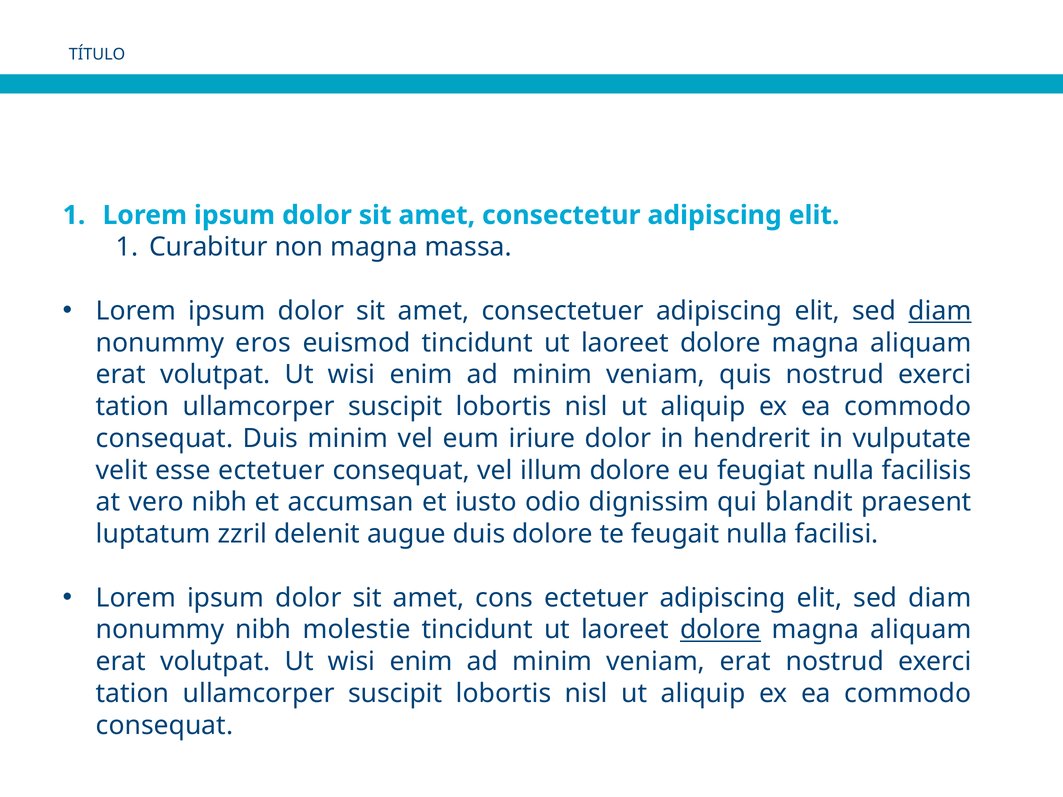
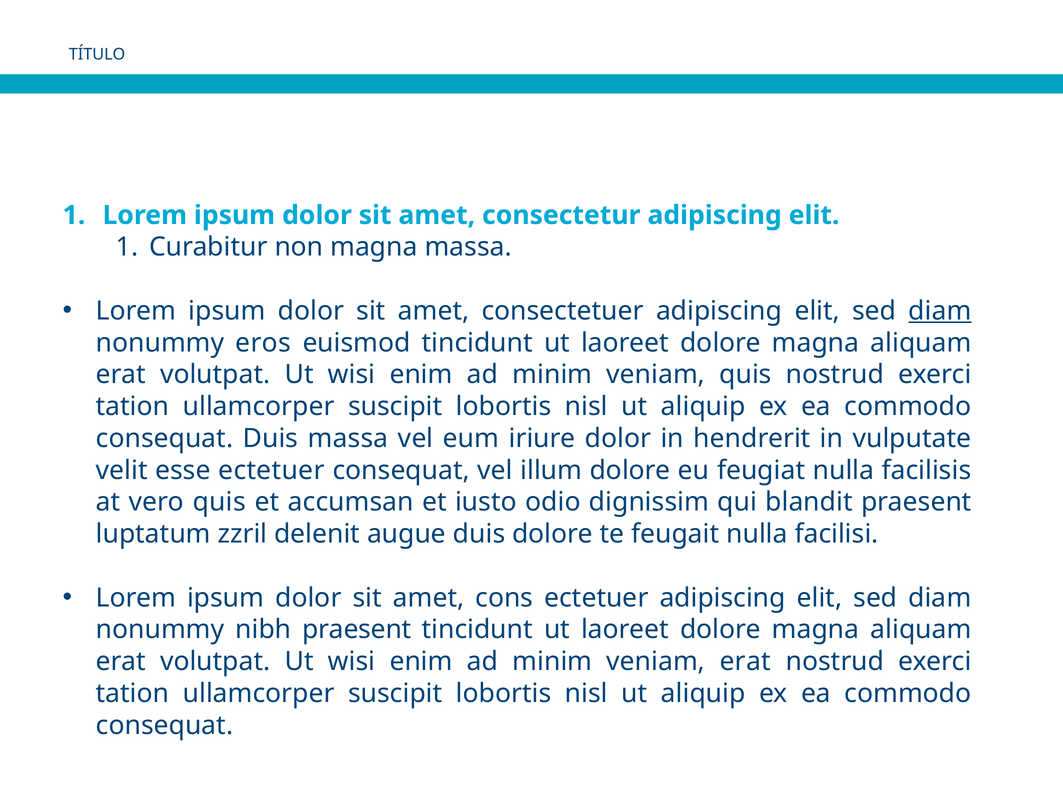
Duis minim: minim -> massa
vero nibh: nibh -> quis
nibh molestie: molestie -> praesent
dolore at (721, 630) underline: present -> none
